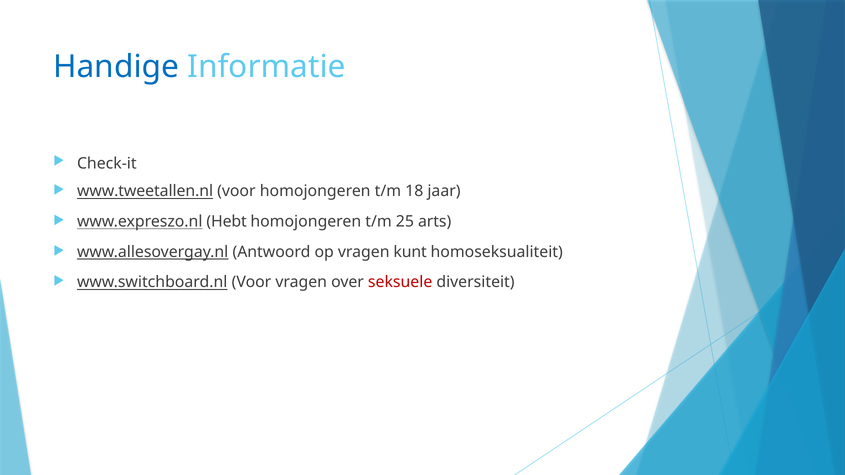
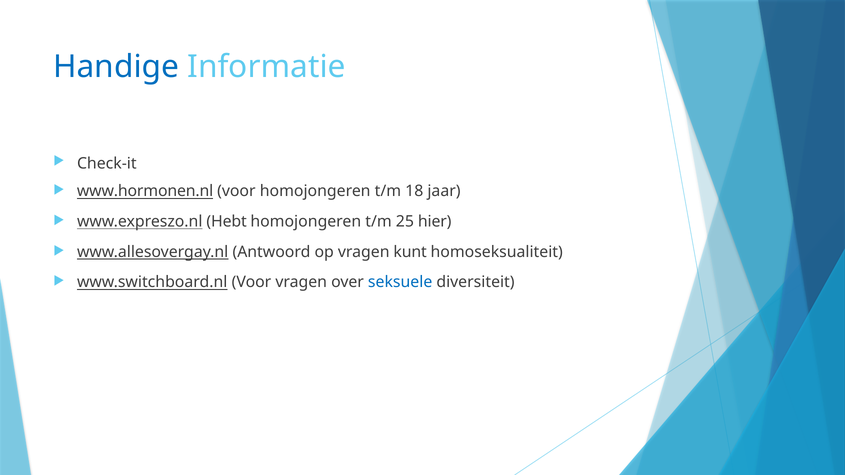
www.tweetallen.nl: www.tweetallen.nl -> www.hormonen.nl
arts: arts -> hier
seksuele colour: red -> blue
